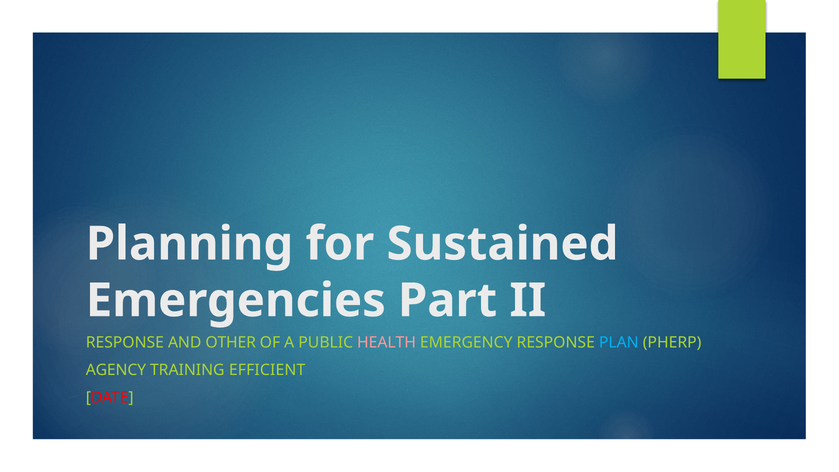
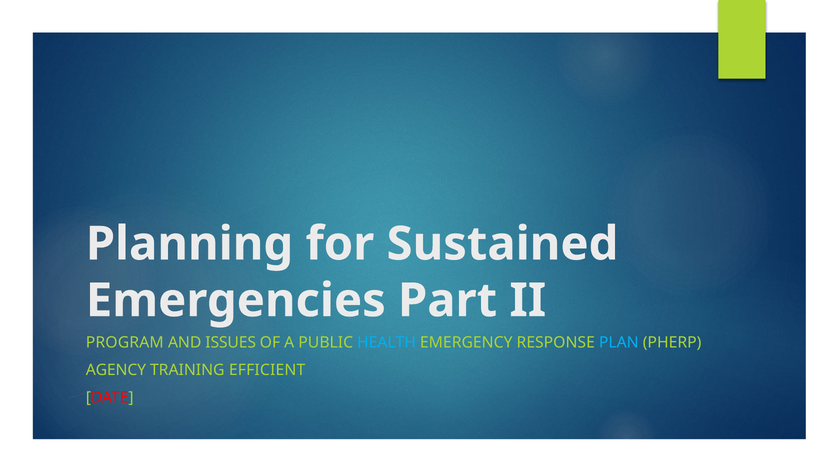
RESPONSE at (125, 342): RESPONSE -> PROGRAM
OTHER: OTHER -> ISSUES
HEALTH colour: pink -> light blue
